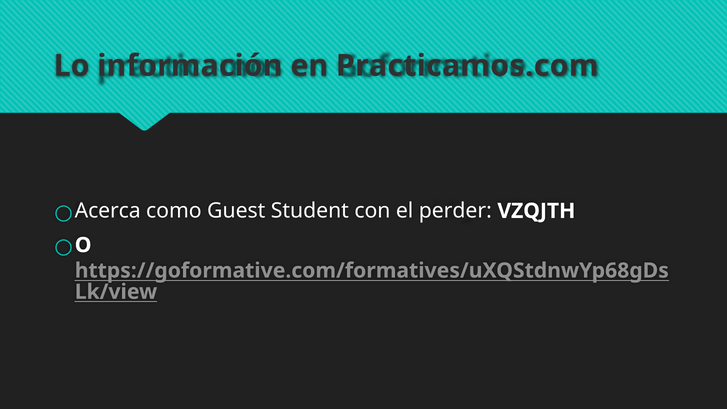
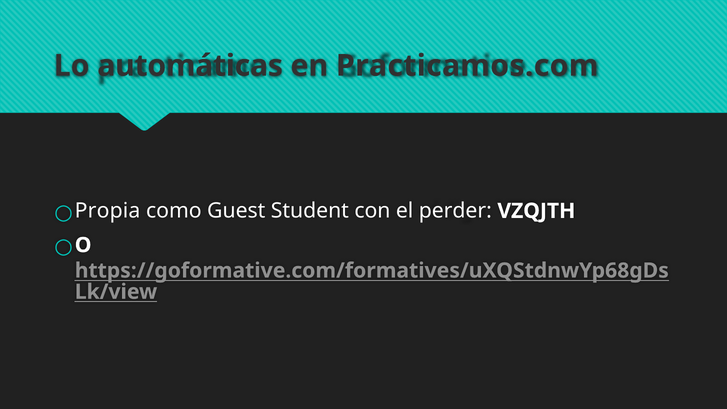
información: información -> automáticas
Acerca: Acerca -> Propia
